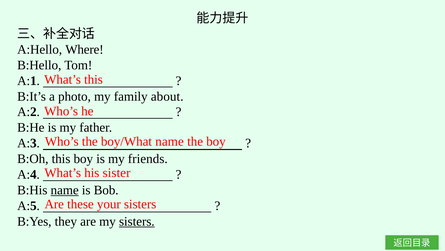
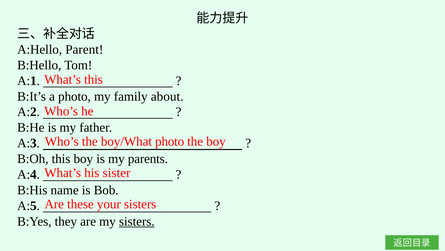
Where: Where -> Parent
boy/What name: name -> photo
friends: friends -> parents
name at (65, 190) underline: present -> none
